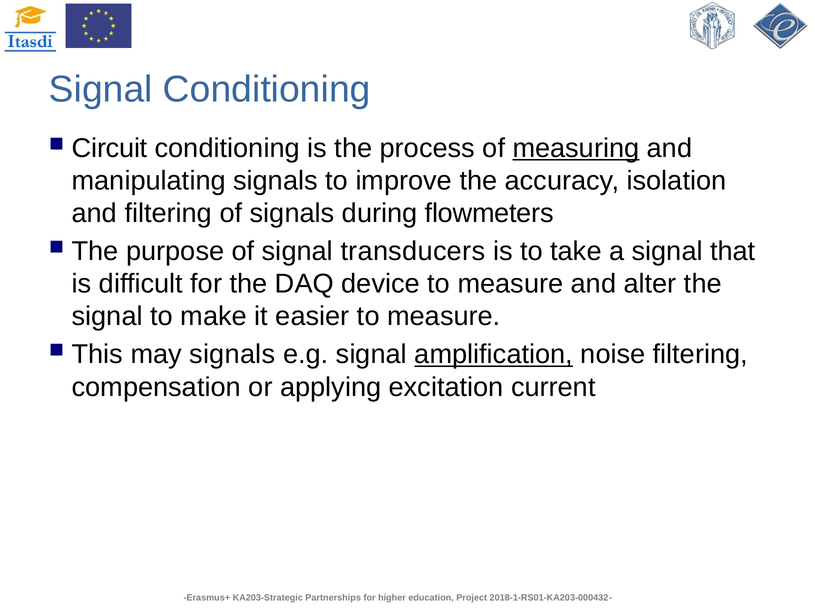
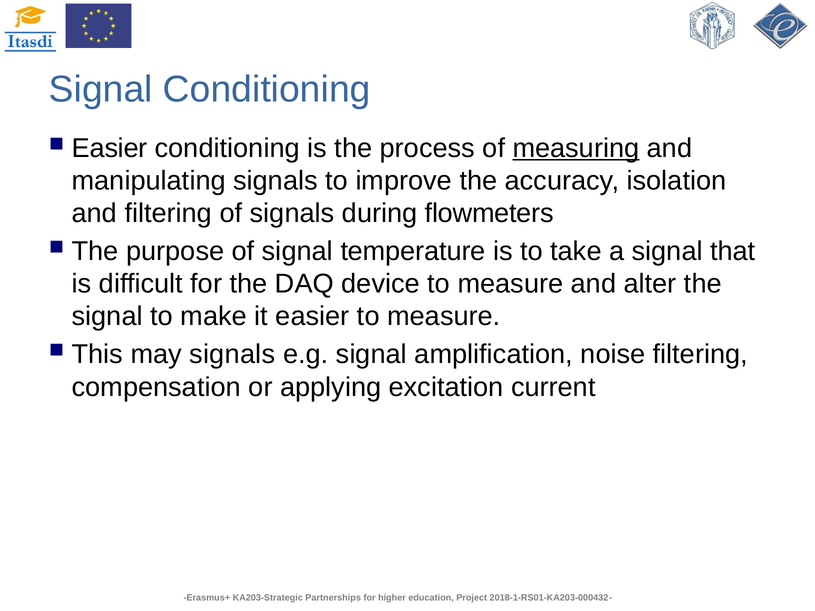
Circuit at (110, 148): Circuit -> Easier
transducers: transducers -> temperature
amplification underline: present -> none
